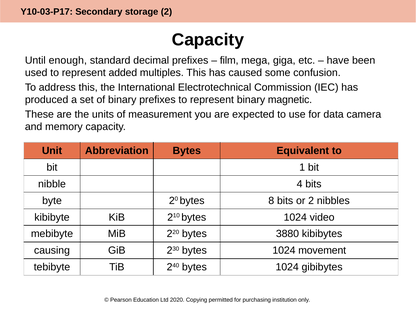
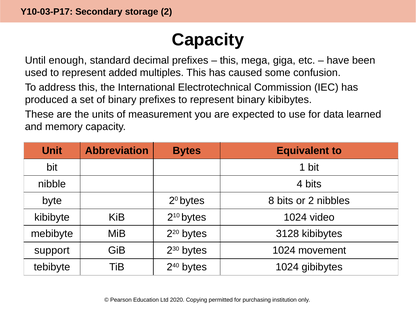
film at (229, 60): film -> this
binary magnetic: magnetic -> kibibytes
camera: camera -> learned
3880: 3880 -> 3128
causing: causing -> support
